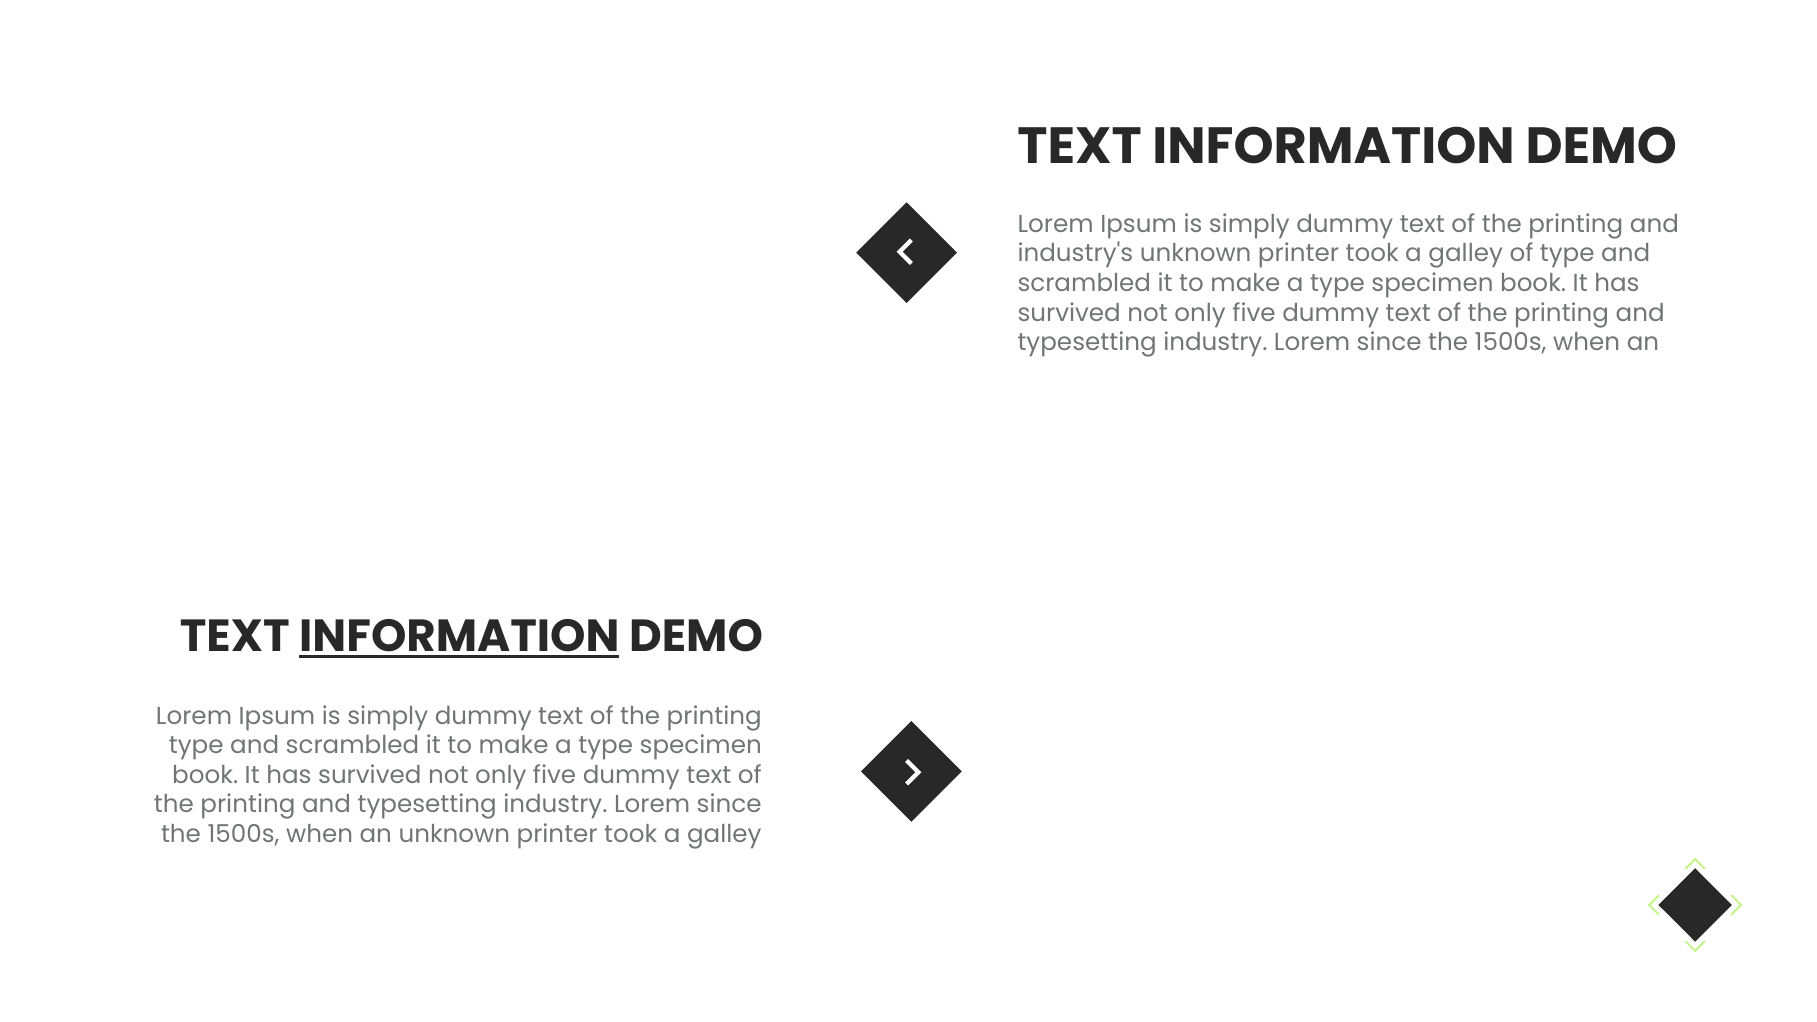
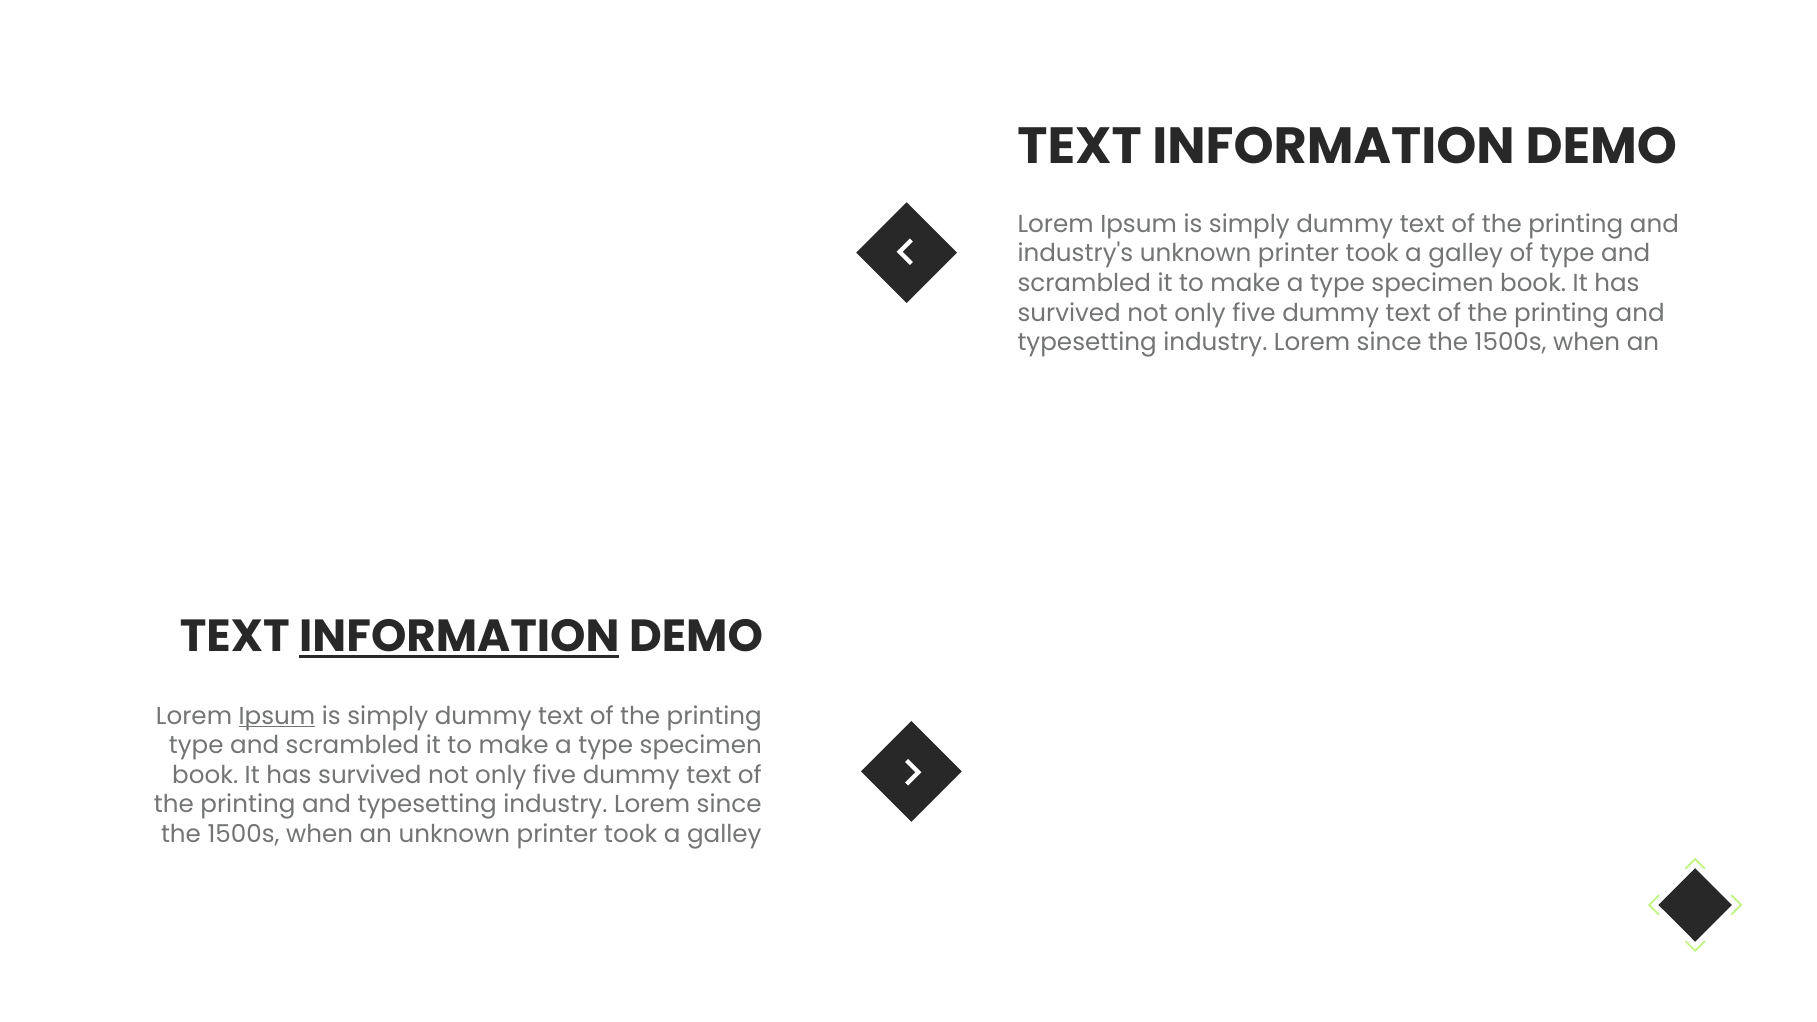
Ipsum at (277, 716) underline: none -> present
